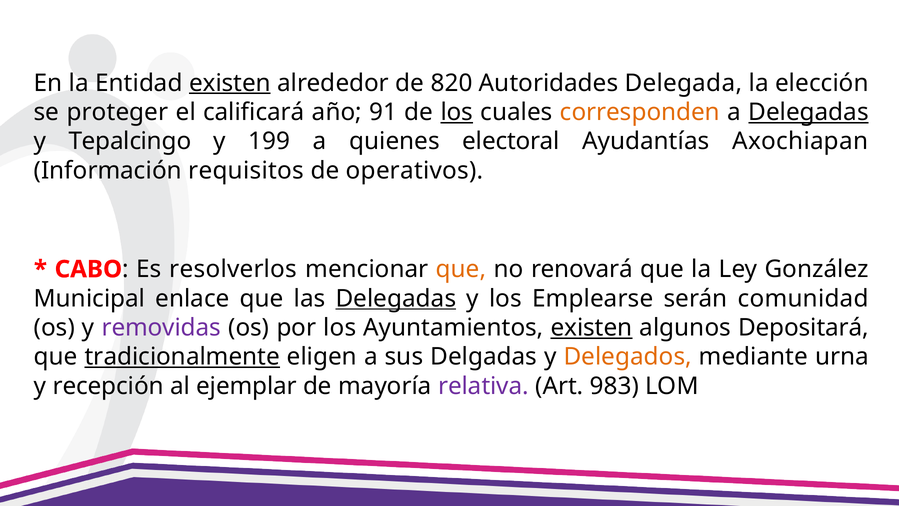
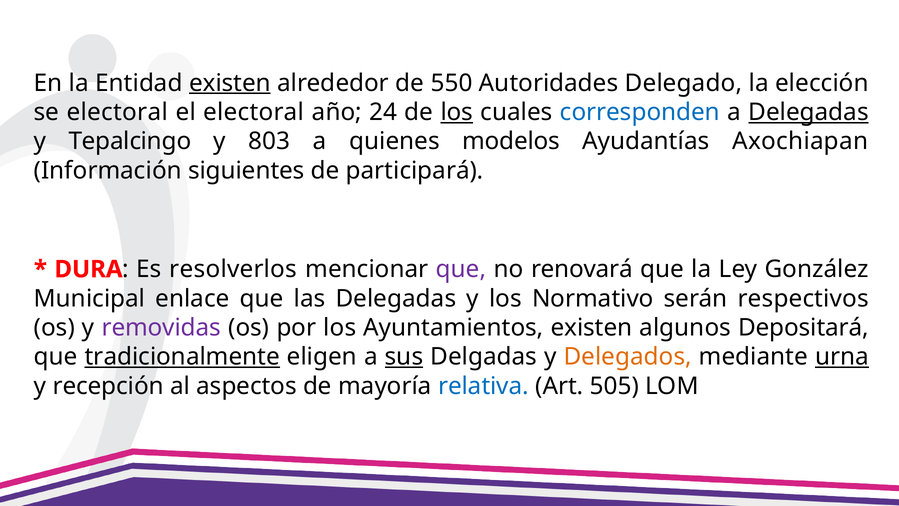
820: 820 -> 550
Delegada: Delegada -> Delegado
se proteger: proteger -> electoral
el calificará: calificará -> electoral
91: 91 -> 24
corresponden colour: orange -> blue
199: 199 -> 803
electoral: electoral -> modelos
requisitos: requisitos -> siguientes
operativos: operativos -> participará
CABO: CABO -> DURA
que at (461, 269) colour: orange -> purple
Delegadas at (396, 298) underline: present -> none
Emplearse: Emplearse -> Normativo
comunidad: comunidad -> respectivos
existen at (592, 328) underline: present -> none
sus underline: none -> present
urna underline: none -> present
ejemplar: ejemplar -> aspectos
relativa colour: purple -> blue
983: 983 -> 505
